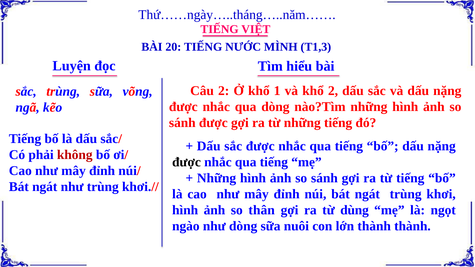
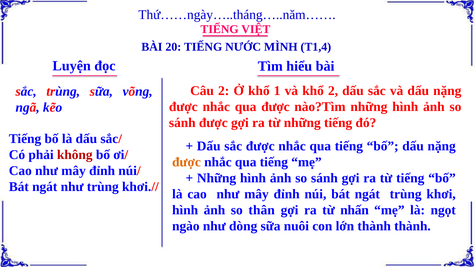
T1,3: T1,3 -> T1,4
qua dòng: dòng -> được
được at (187, 162) colour: black -> orange
dùng: dùng -> nhấn
